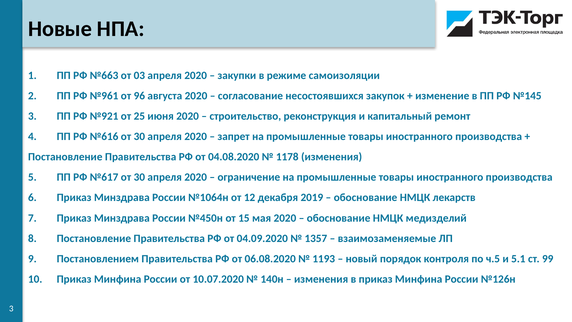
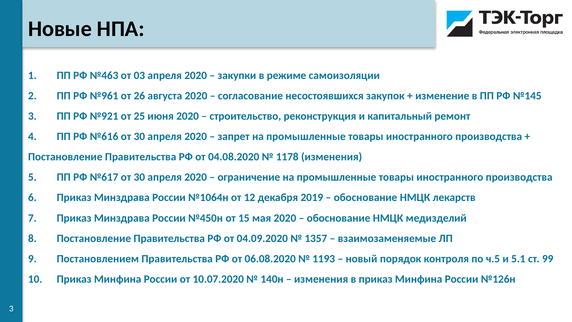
№663: №663 -> №463
96: 96 -> 26
